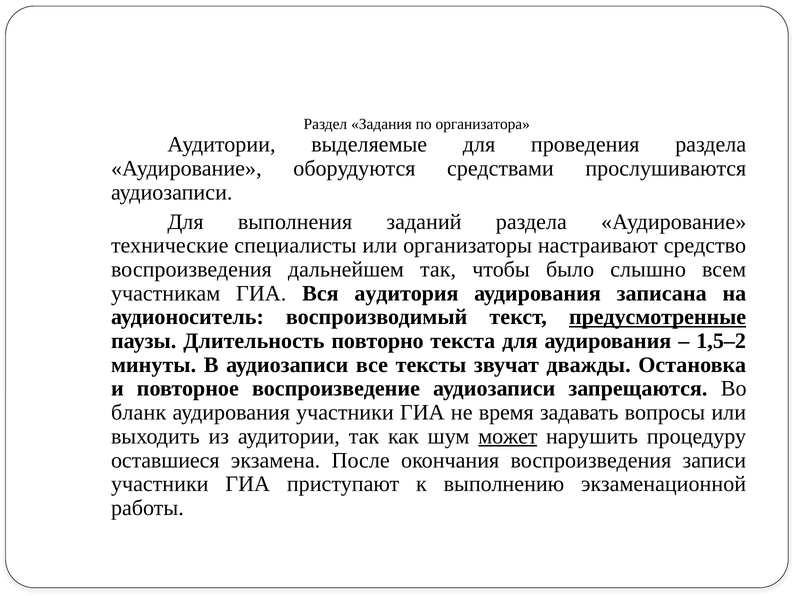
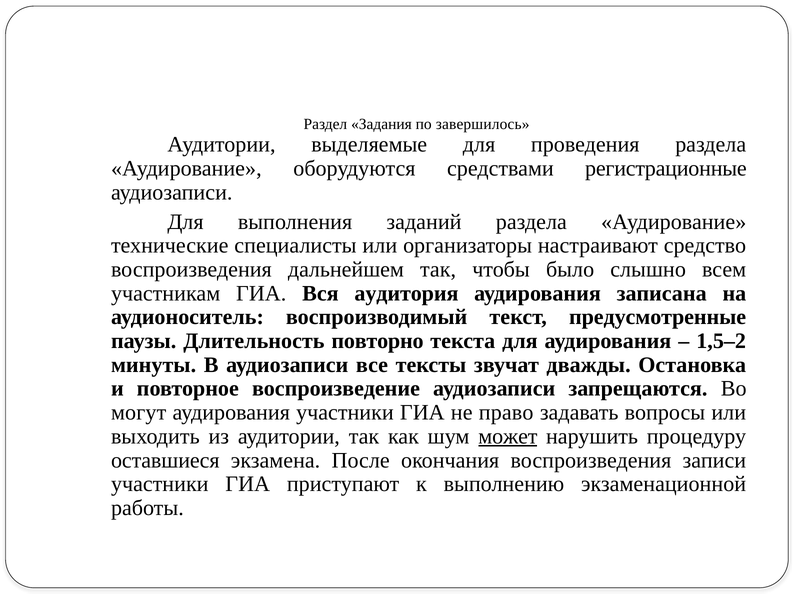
организатора: организатора -> завершилось
прослушиваются: прослушиваются -> регистрационные
предусмотренные underline: present -> none
бланк: бланк -> могут
время: время -> право
